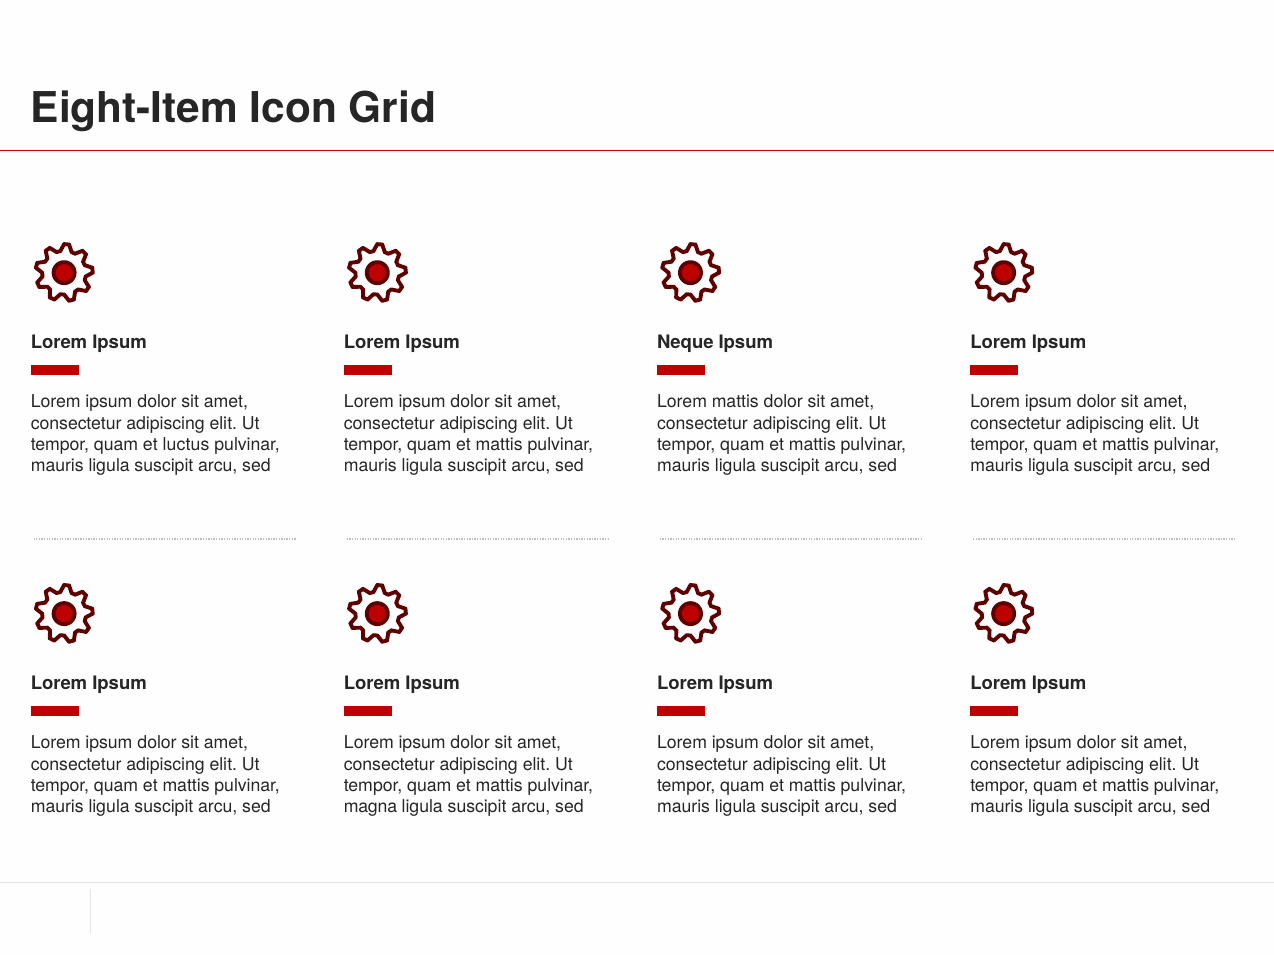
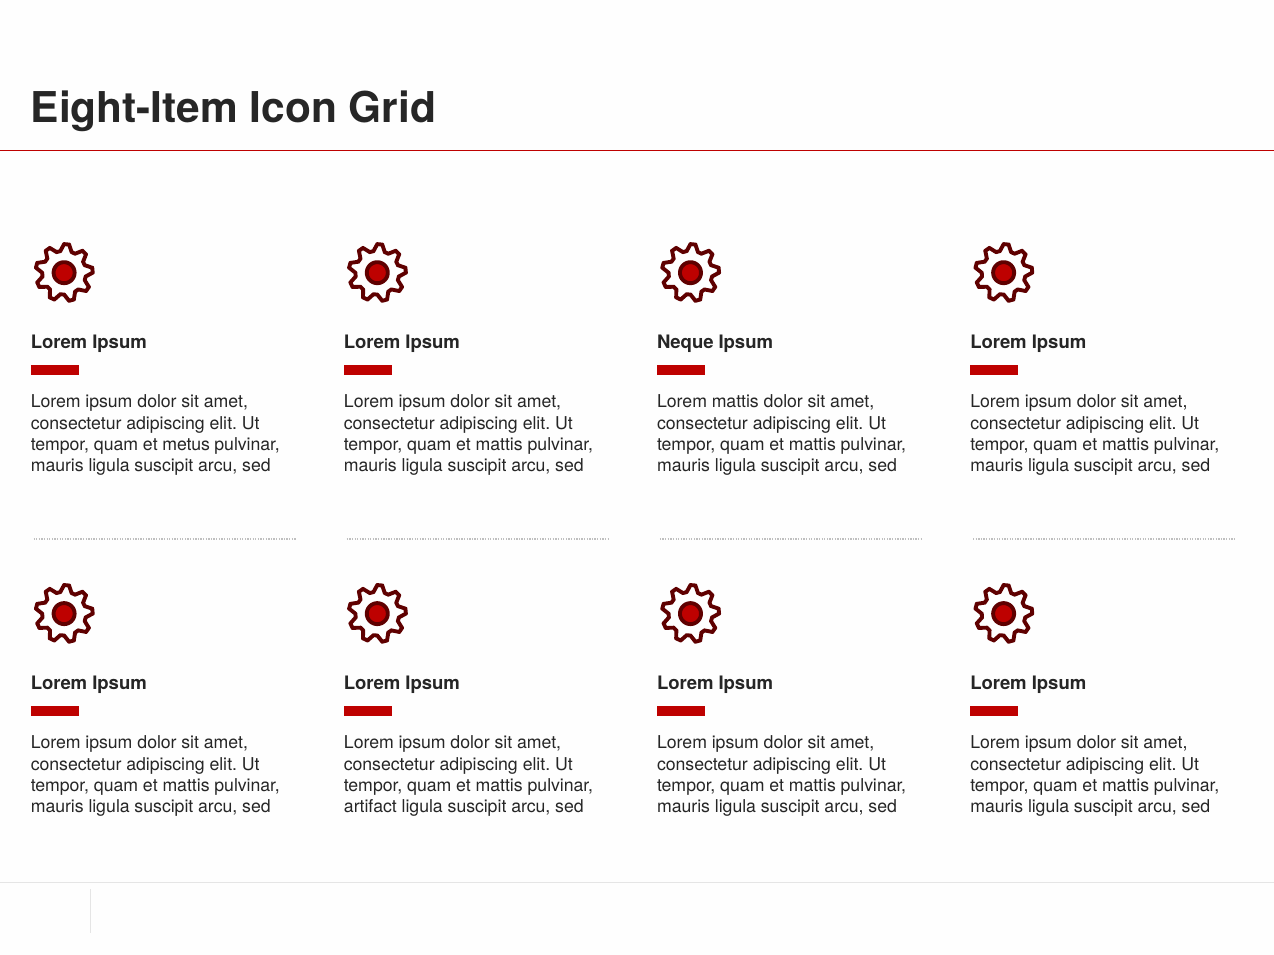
luctus: luctus -> metus
magna: magna -> artifact
